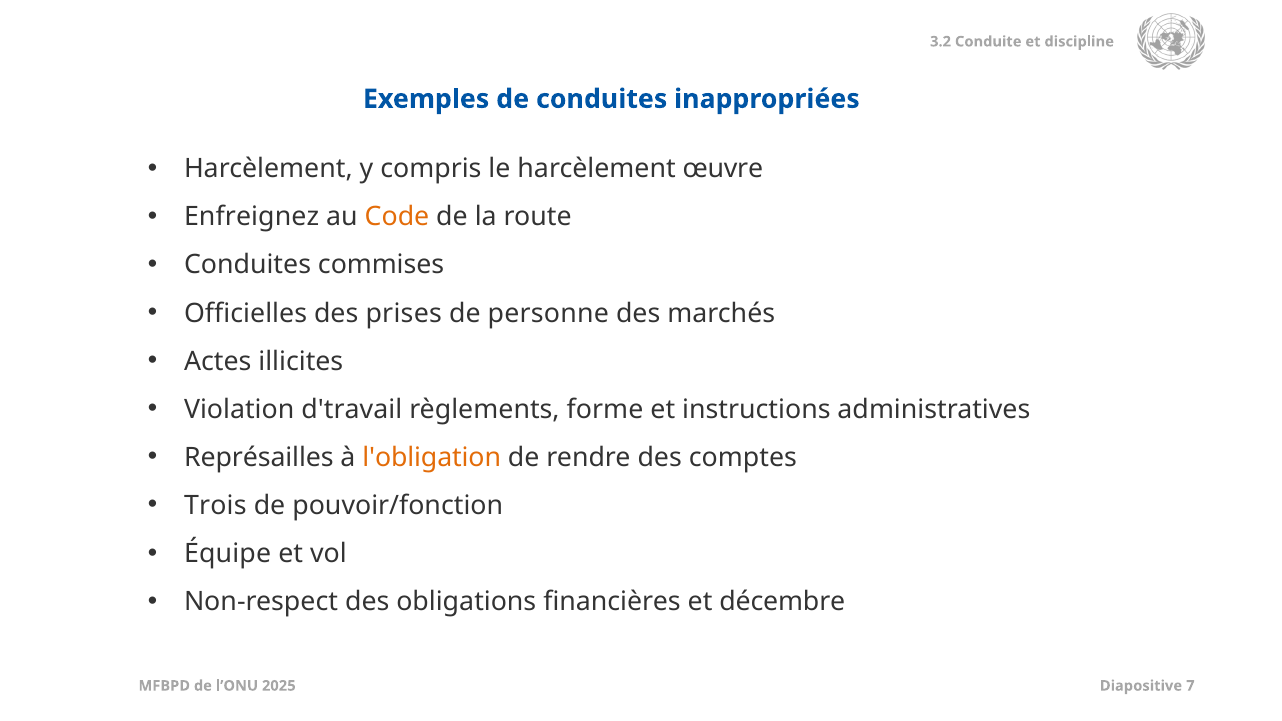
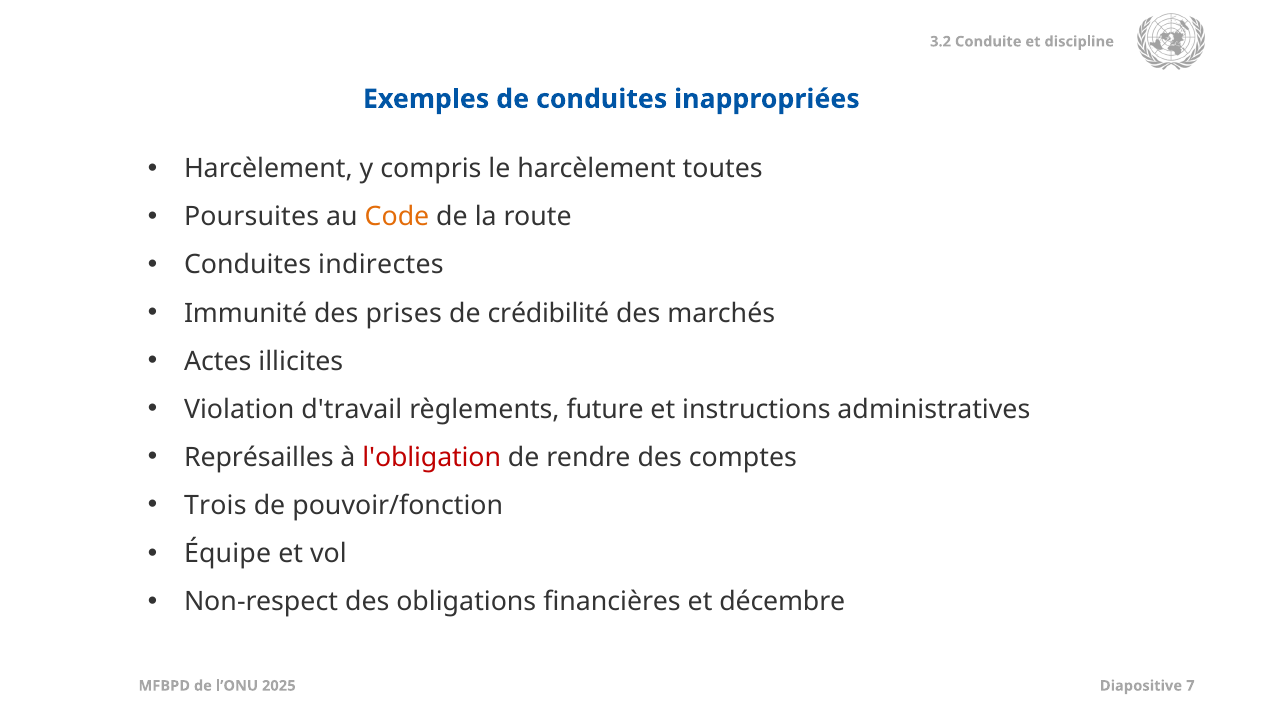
œuvre: œuvre -> toutes
Enfreignez: Enfreignez -> Poursuites
commises: commises -> indirectes
Officielles: Officielles -> Immunité
personne: personne -> crédibilité
forme: forme -> future
l'obligation colour: orange -> red
